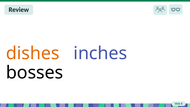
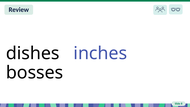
dishes colour: orange -> black
